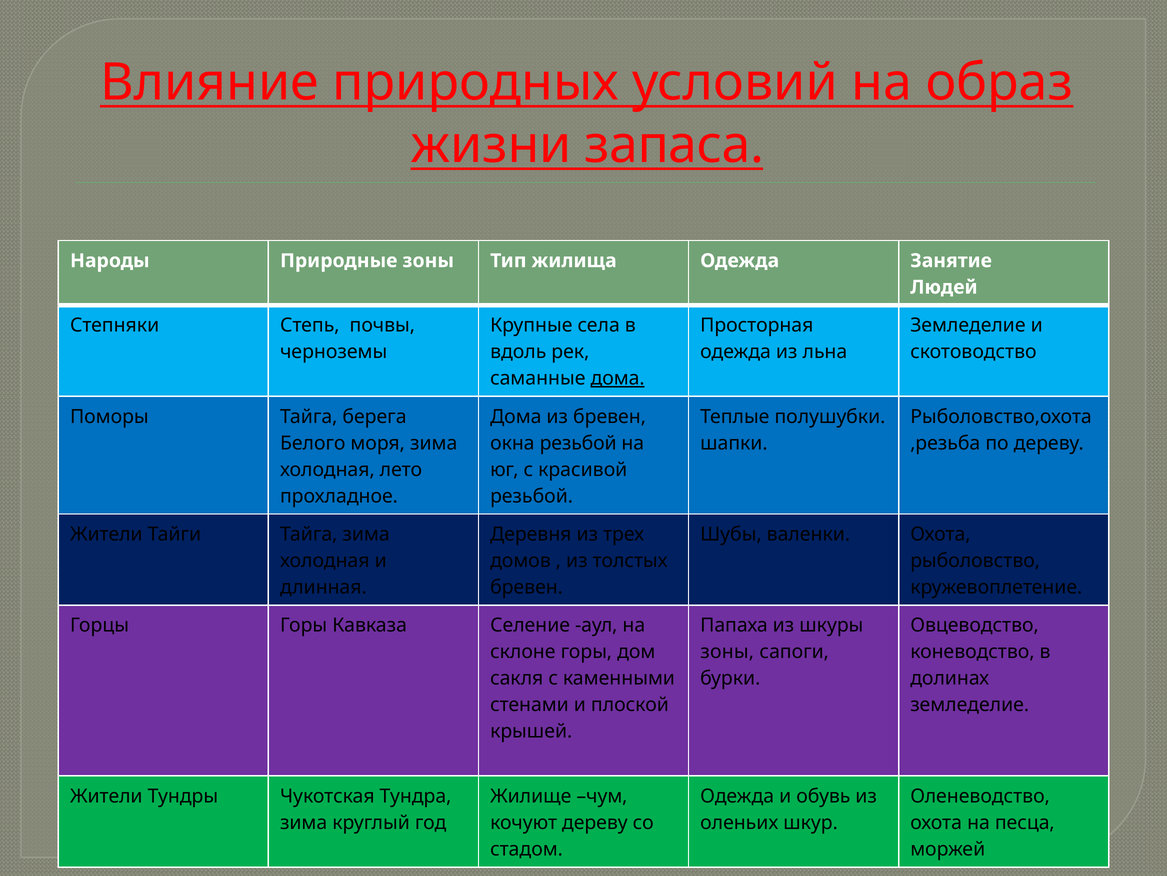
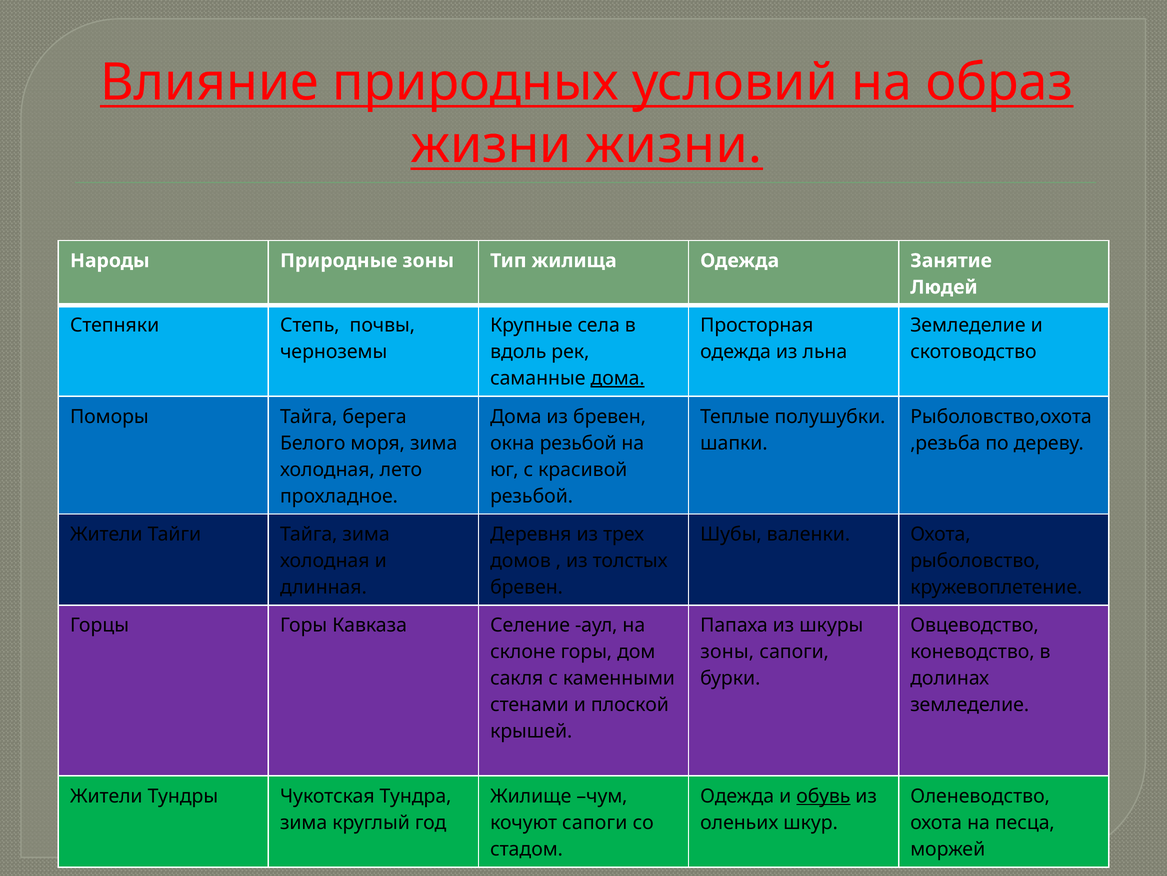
жизни запаса: запаса -> жизни
обувь underline: none -> present
кочуют дереву: дереву -> сапоги
